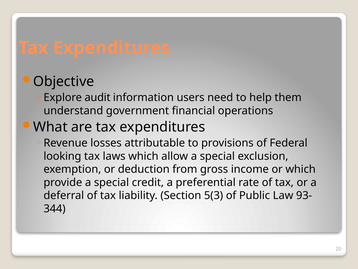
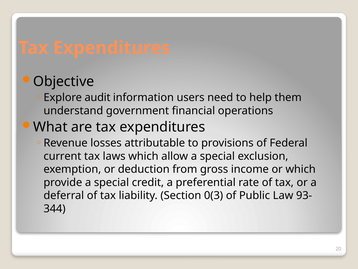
looking: looking -> current
5(3: 5(3 -> 0(3
